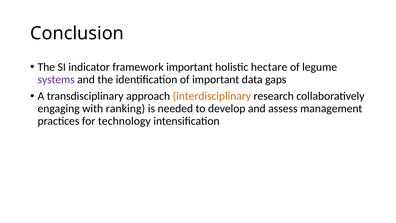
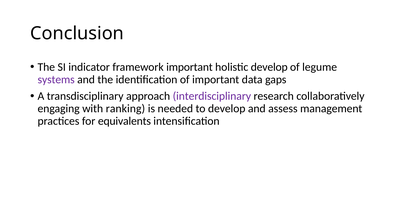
holistic hectare: hectare -> develop
interdisciplinary colour: orange -> purple
technology: technology -> equivalents
